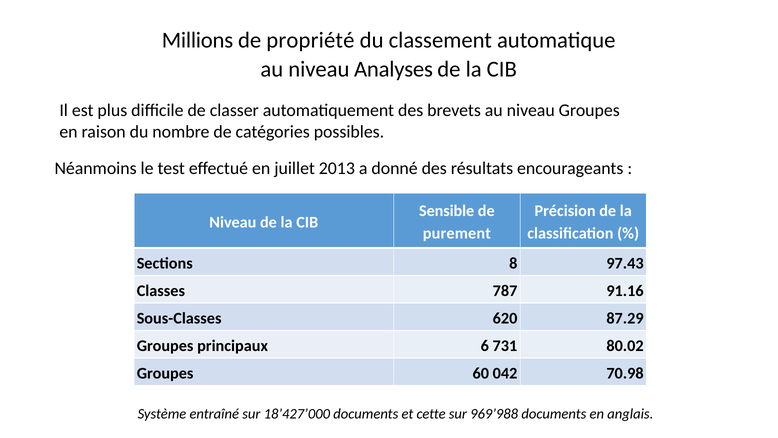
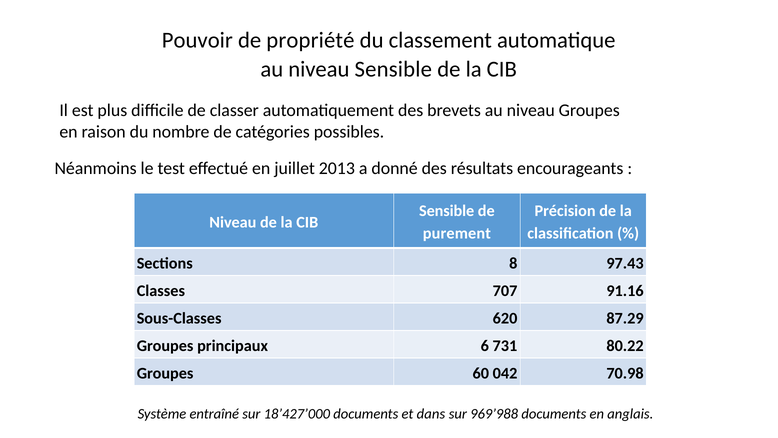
Millions: Millions -> Pouvoir
niveau Analyses: Analyses -> Sensible
787: 787 -> 707
80.02: 80.02 -> 80.22
cette: cette -> dans
